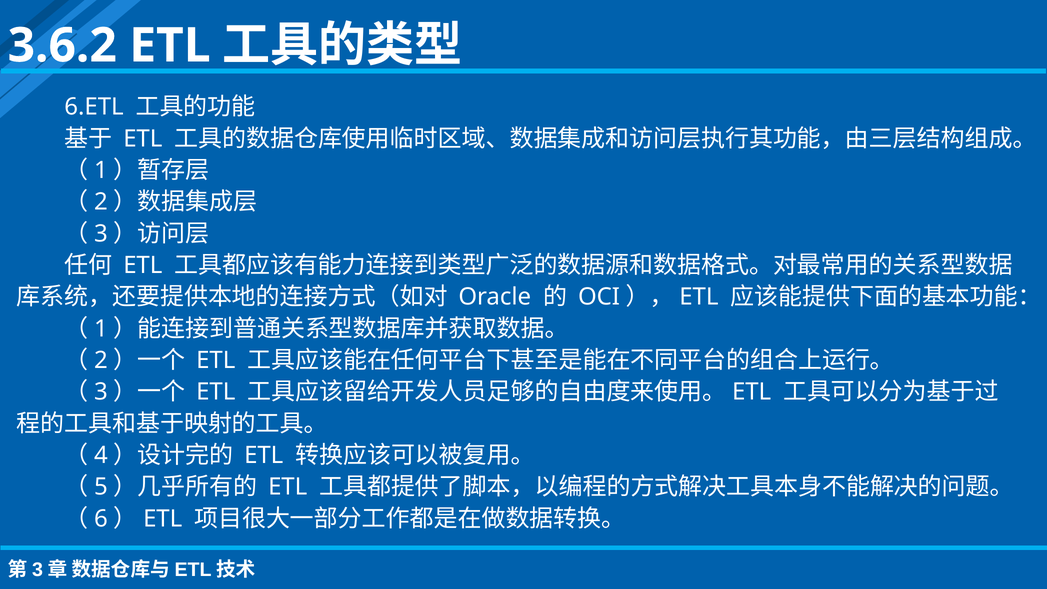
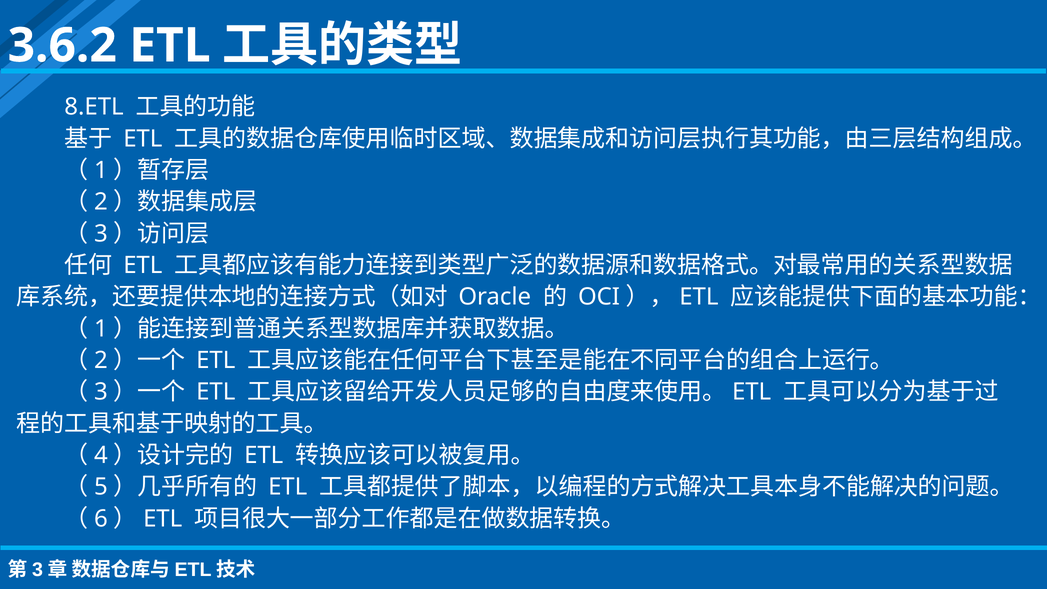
6.ETL: 6.ETL -> 8.ETL
